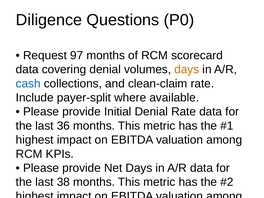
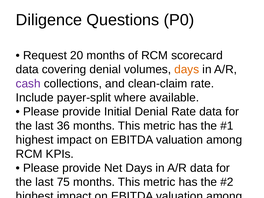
97: 97 -> 20
cash at (28, 84) colour: blue -> purple
38: 38 -> 75
